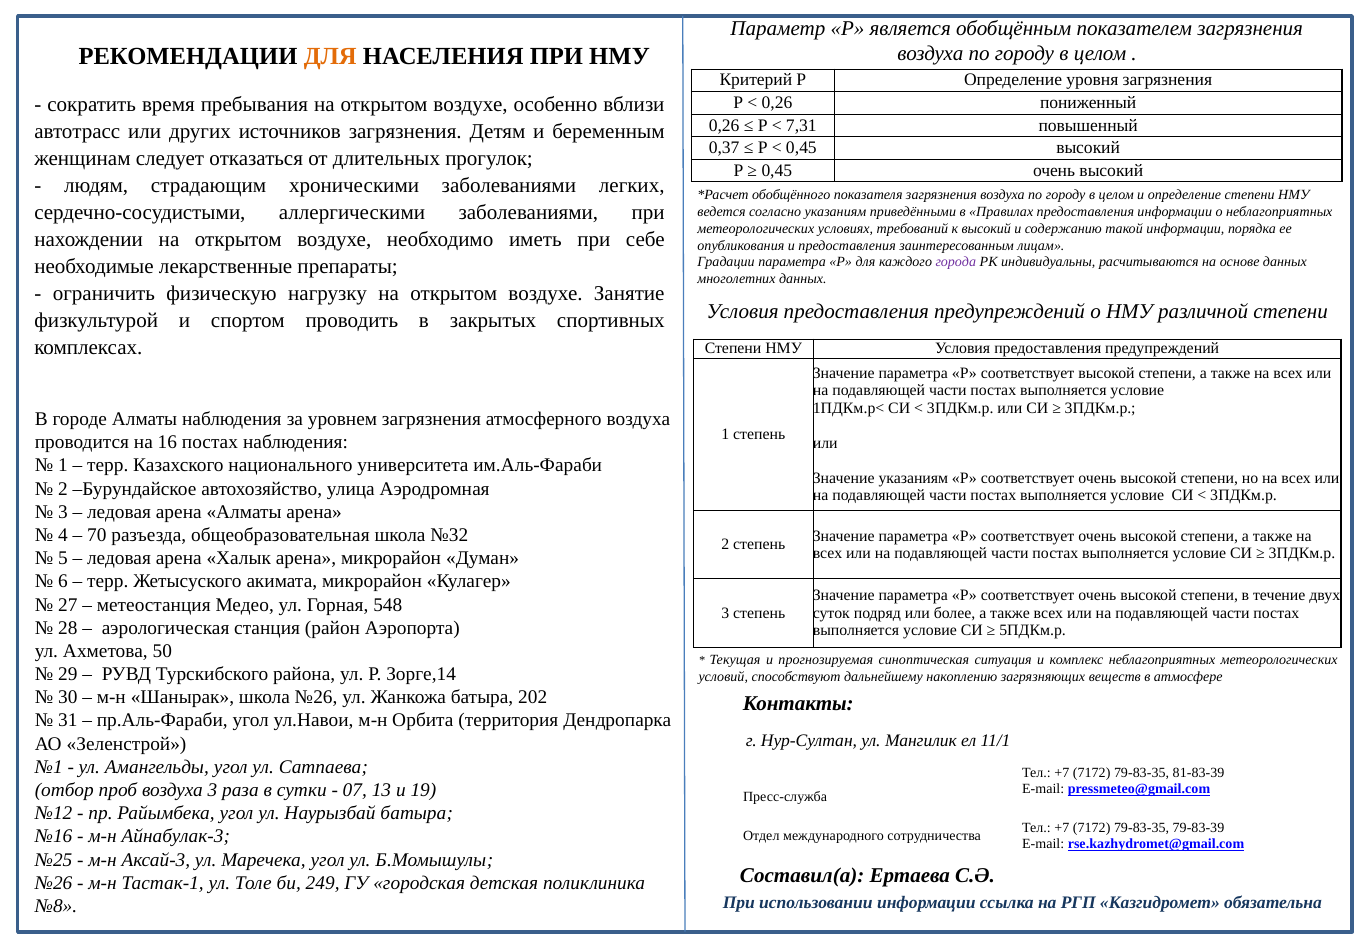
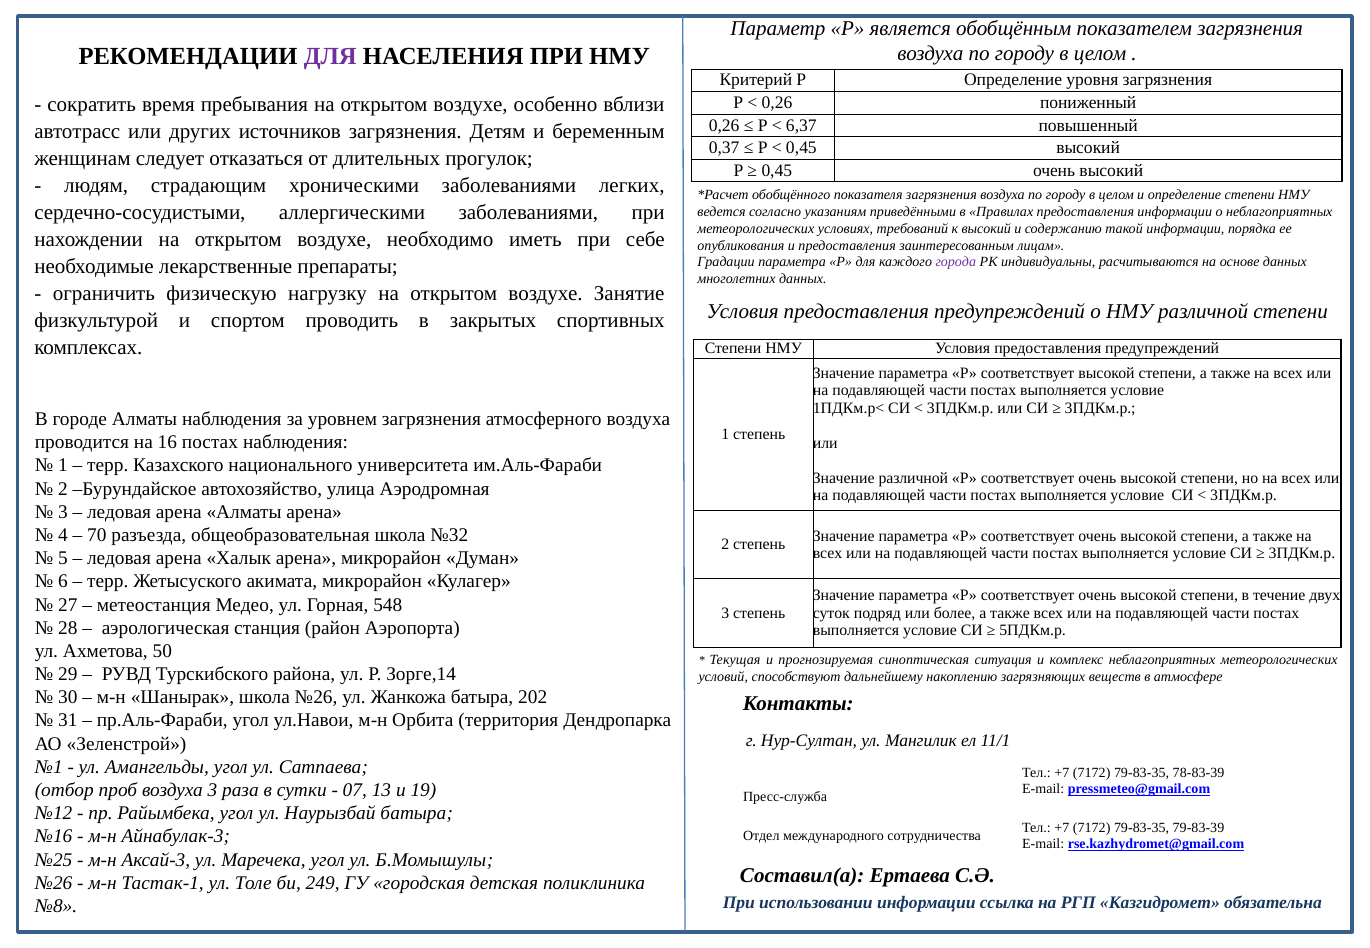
ДЛЯ at (330, 57) colour: orange -> purple
7,31: 7,31 -> 6,37
Значение указаниям: указаниям -> различной
81-83-39: 81-83-39 -> 78-83-39
